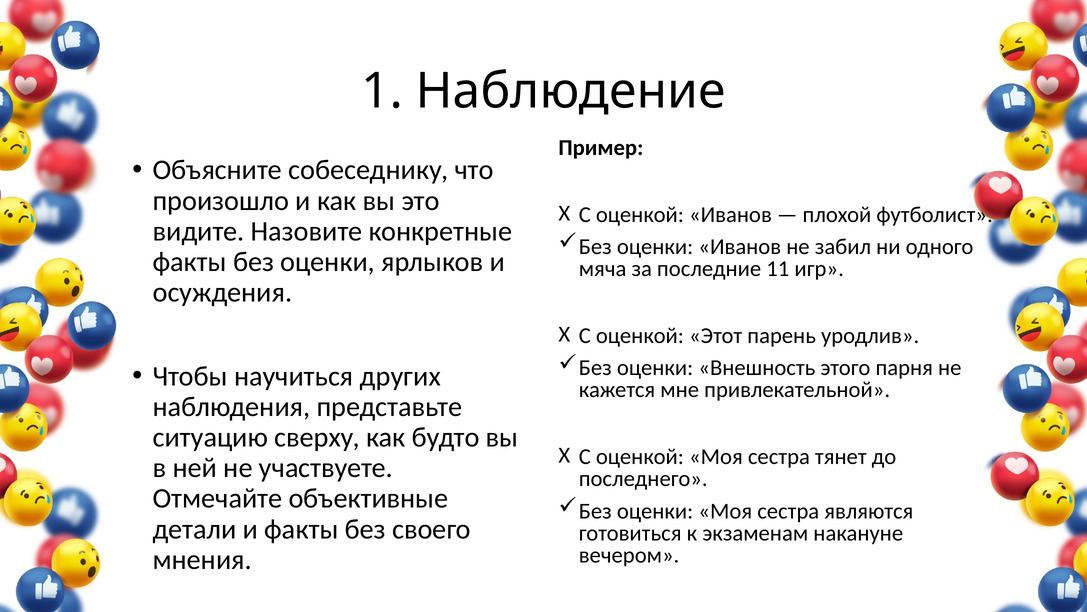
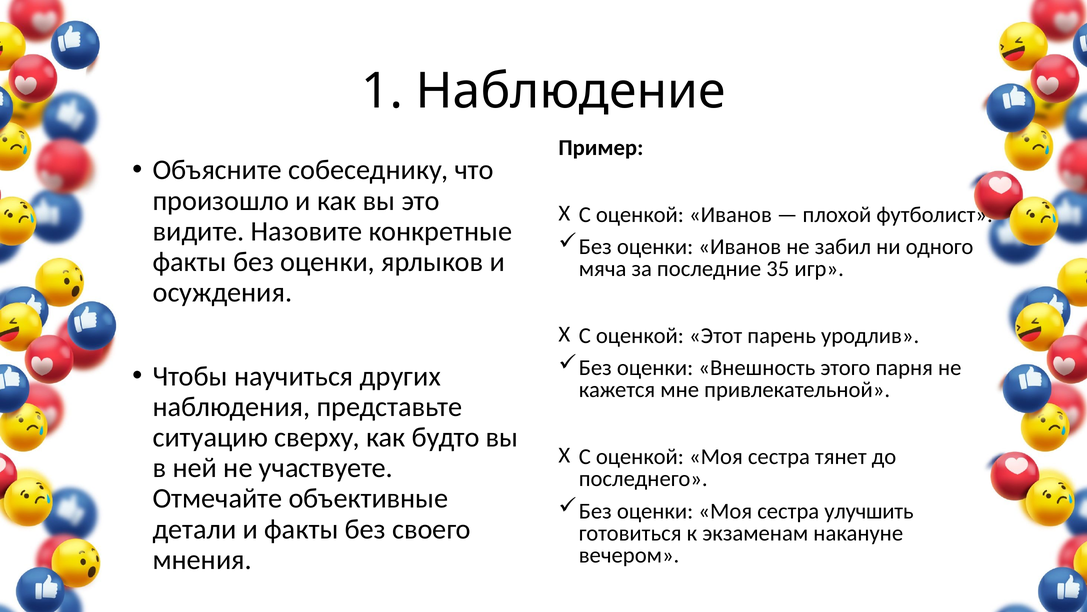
11: 11 -> 35
являются: являются -> улучшить
